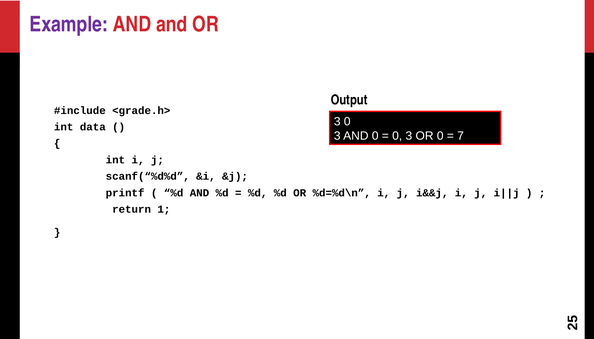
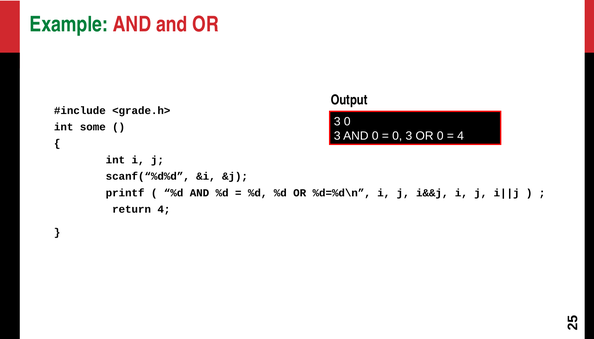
Example colour: purple -> green
data: data -> some
7 at (461, 136): 7 -> 4
return 1: 1 -> 4
